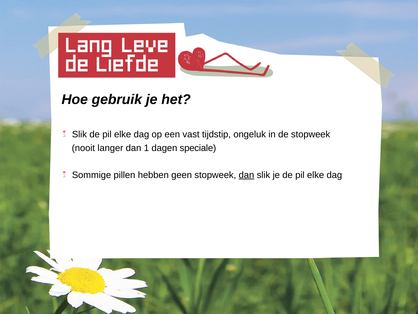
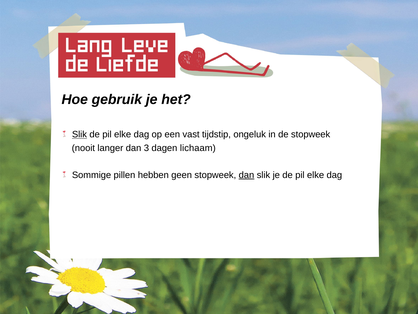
Slik at (79, 134) underline: none -> present
1: 1 -> 3
speciale: speciale -> lichaam
